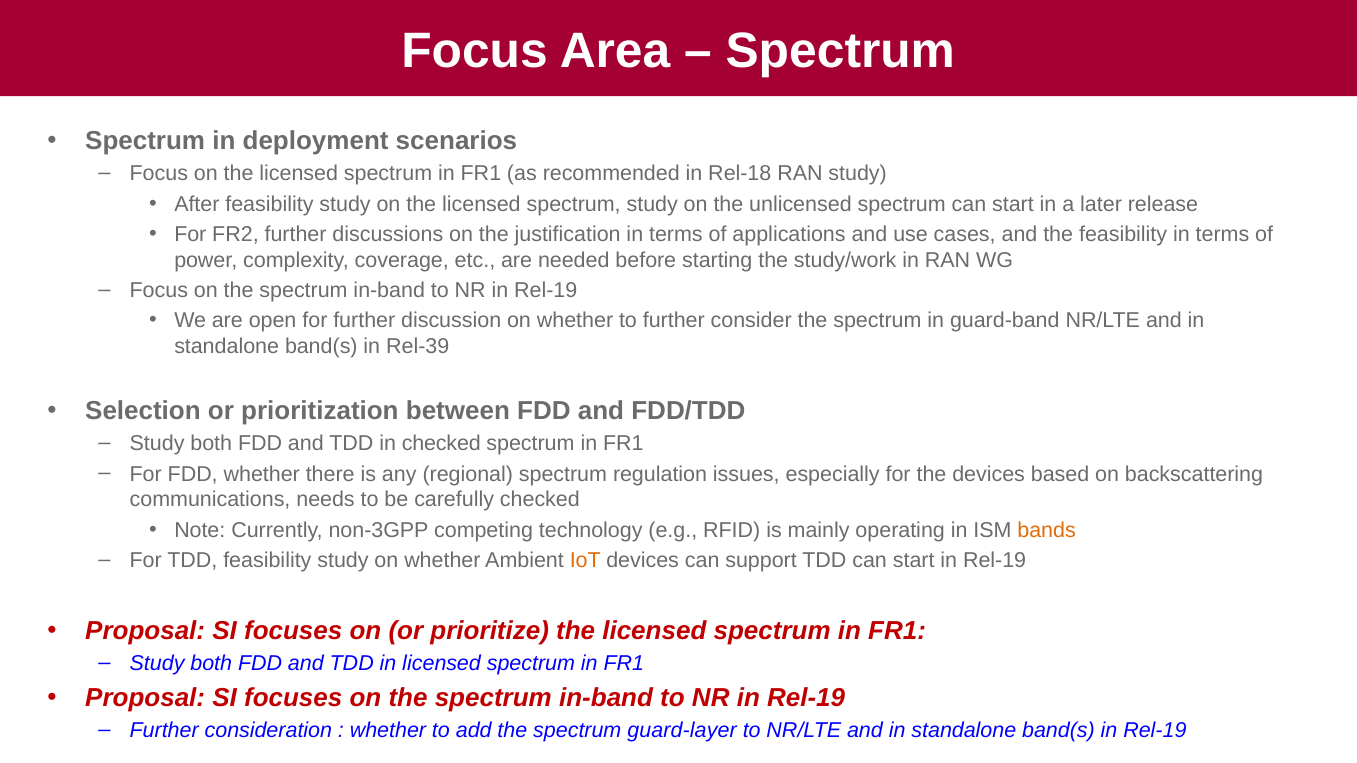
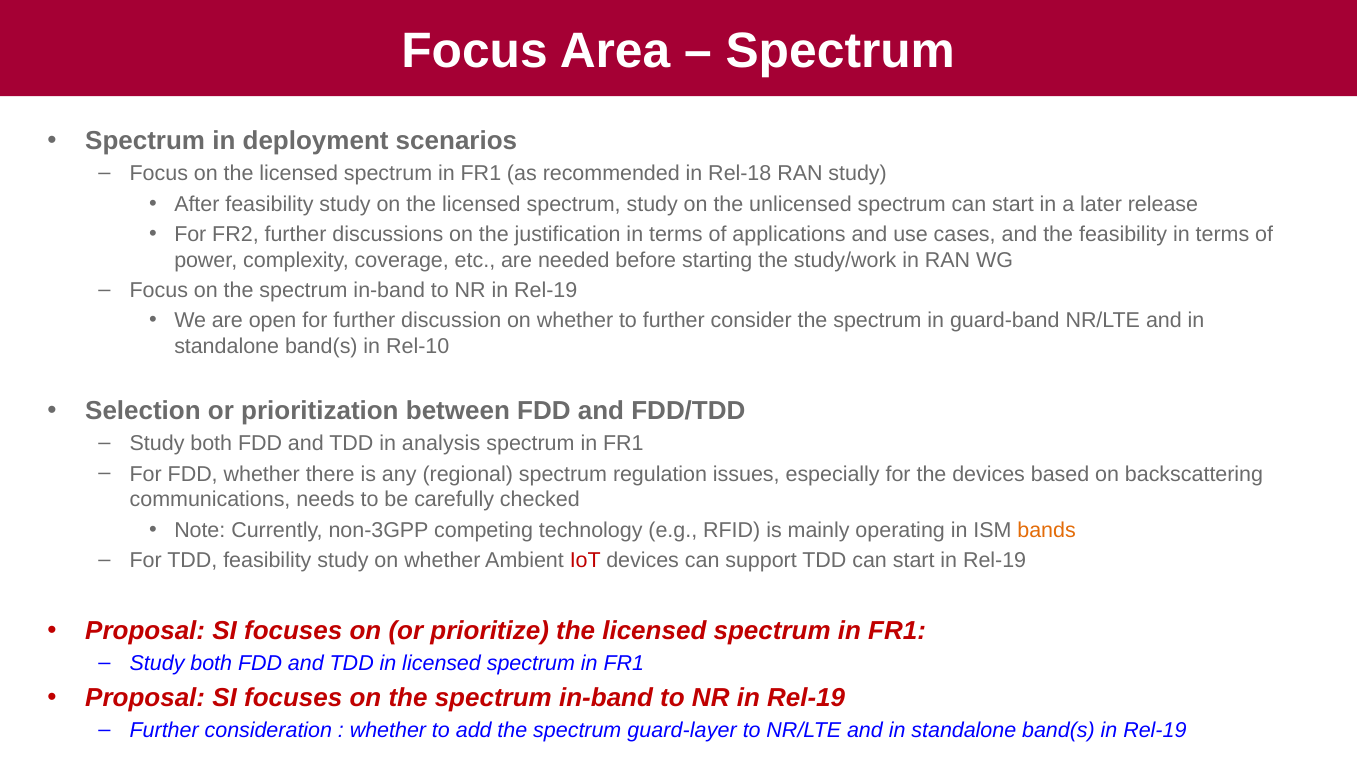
Rel-39: Rel-39 -> Rel-10
in checked: checked -> analysis
IoT colour: orange -> red
